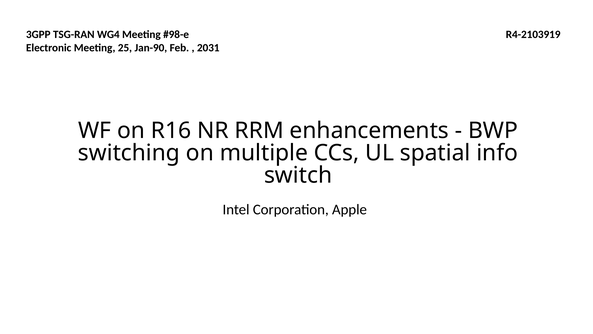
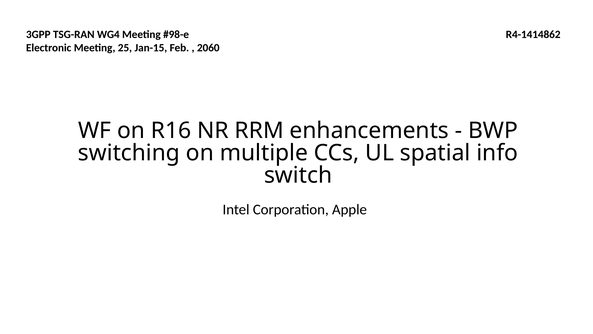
R4-2103919: R4-2103919 -> R4-1414862
Jan-90: Jan-90 -> Jan-15
2031: 2031 -> 2060
